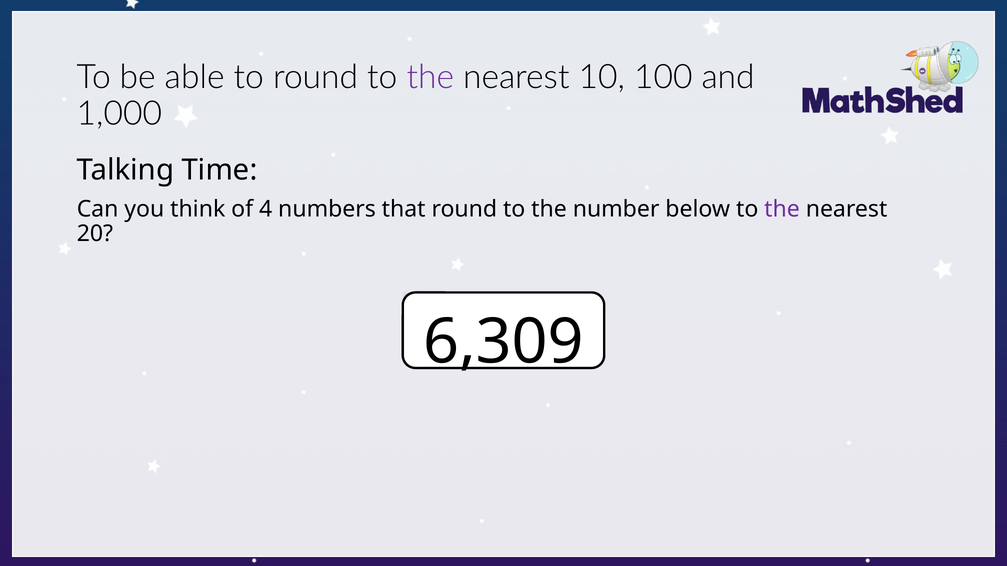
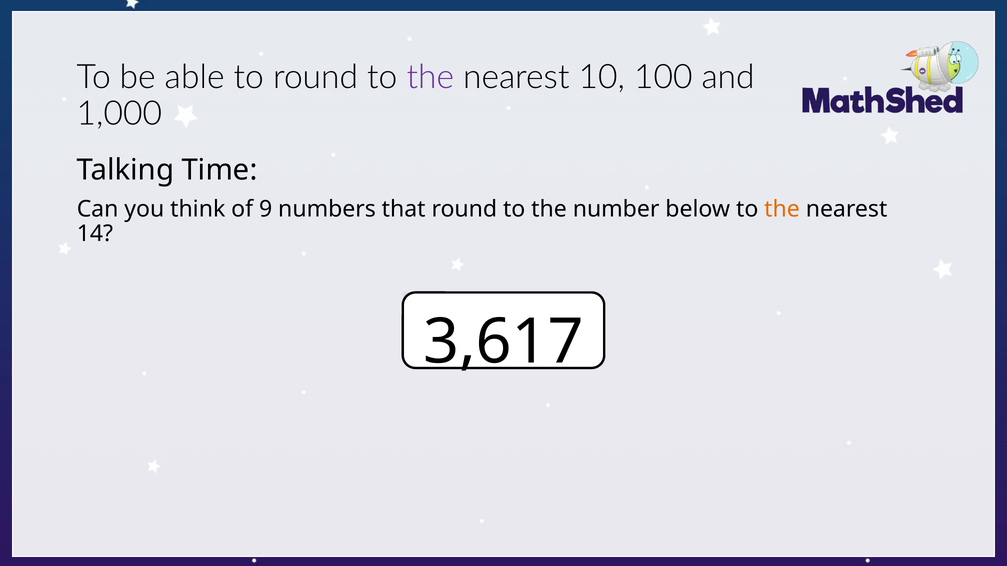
4: 4 -> 9
the at (782, 209) colour: purple -> orange
20: 20 -> 14
6,309: 6,309 -> 3,617
